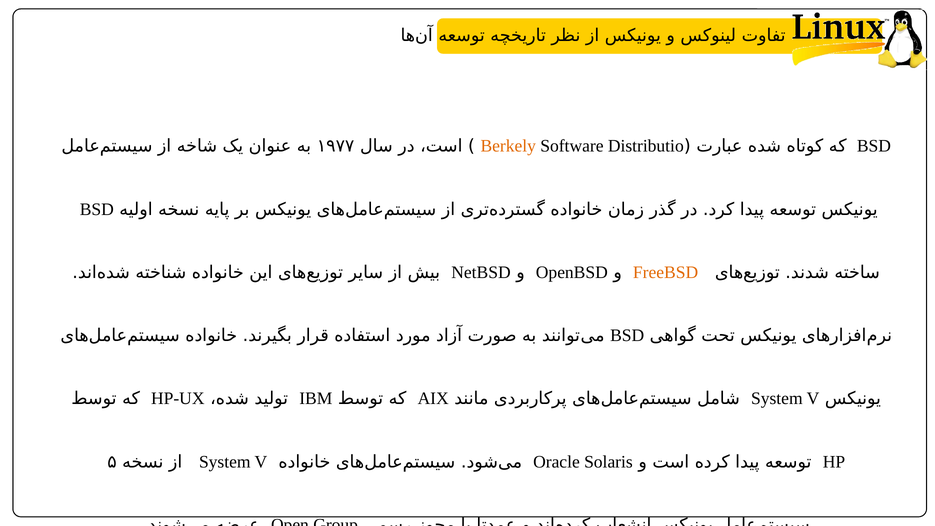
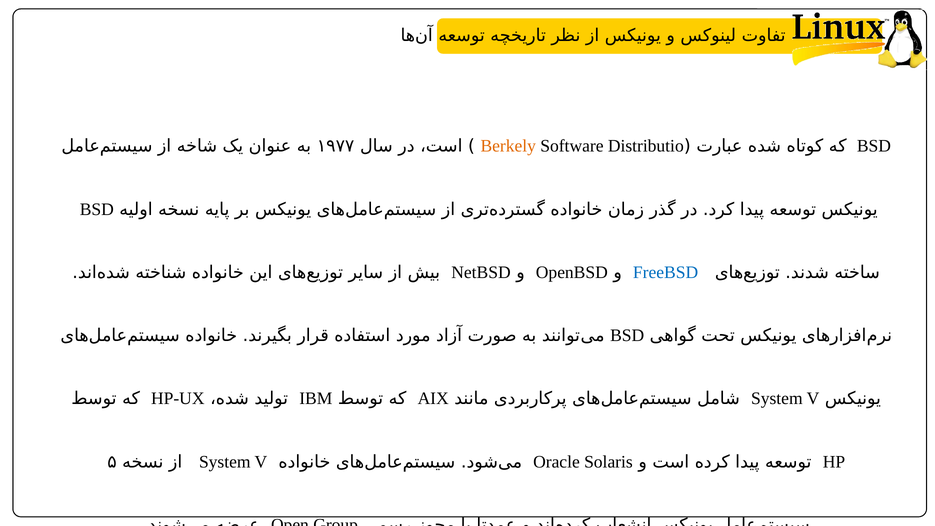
FreeBSD colour: orange -> blue
